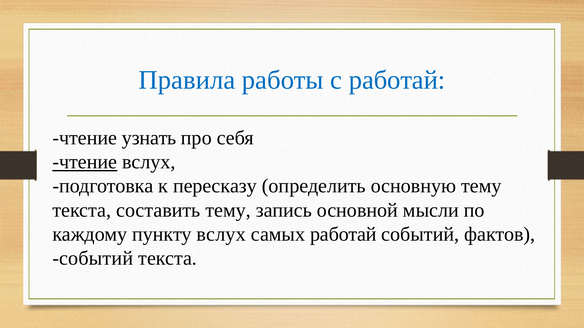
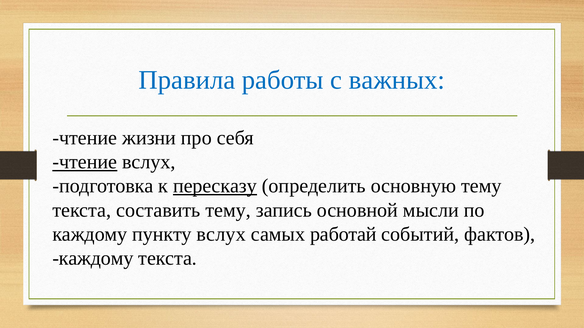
с работай: работай -> важных
узнать: узнать -> жизни
пересказу underline: none -> present
событий at (93, 259): событий -> каждому
